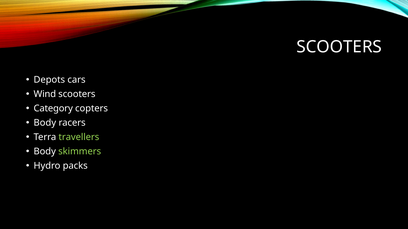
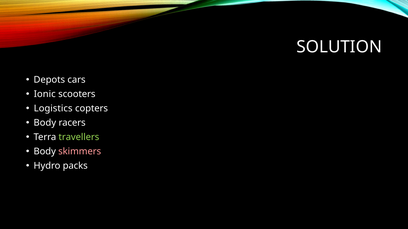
SCOOTERS at (339, 47): SCOOTERS -> SOLUTION
Wind: Wind -> Ionic
Category: Category -> Logistics
skimmers colour: light green -> pink
